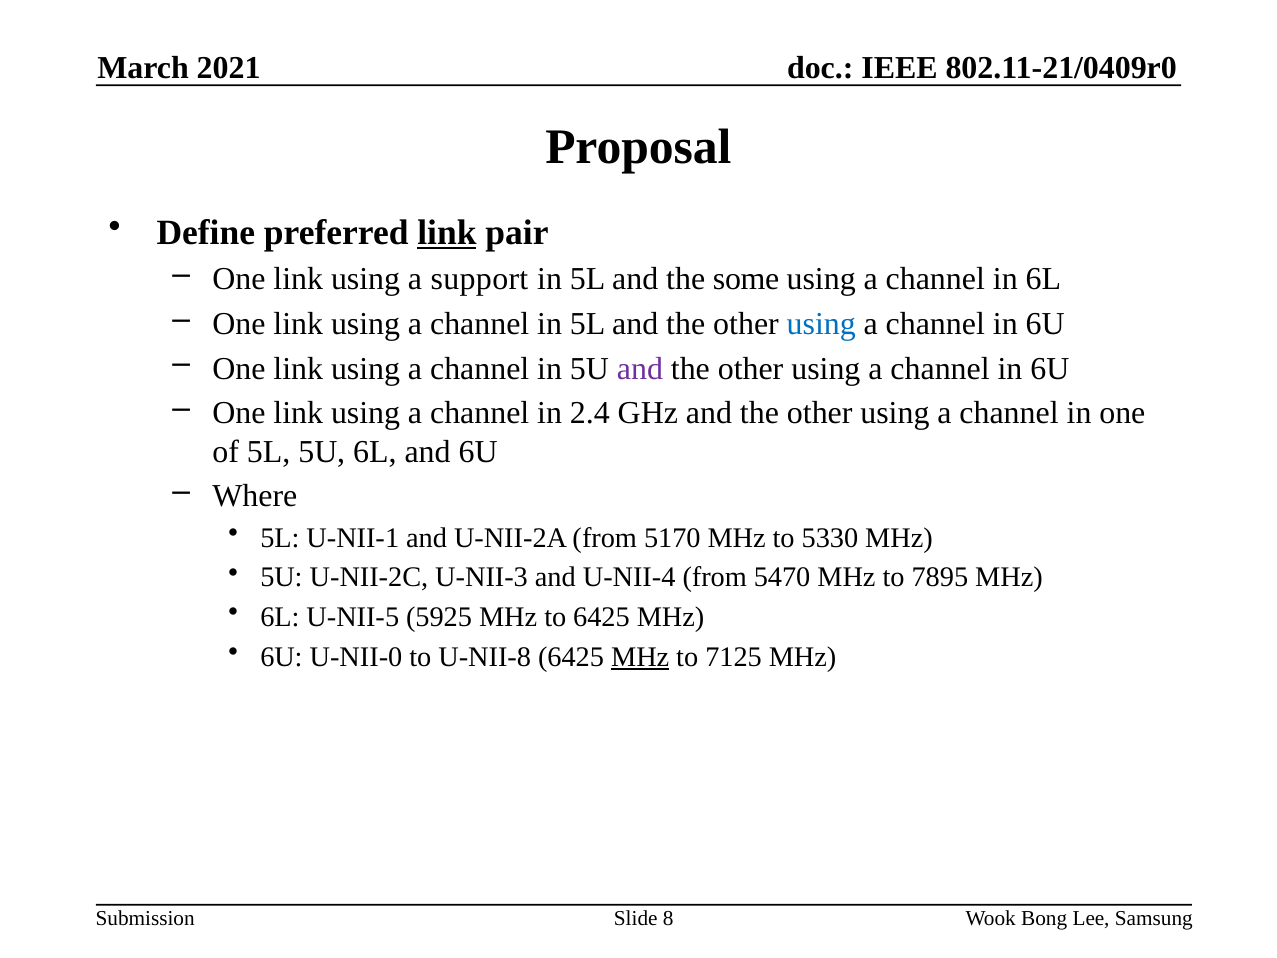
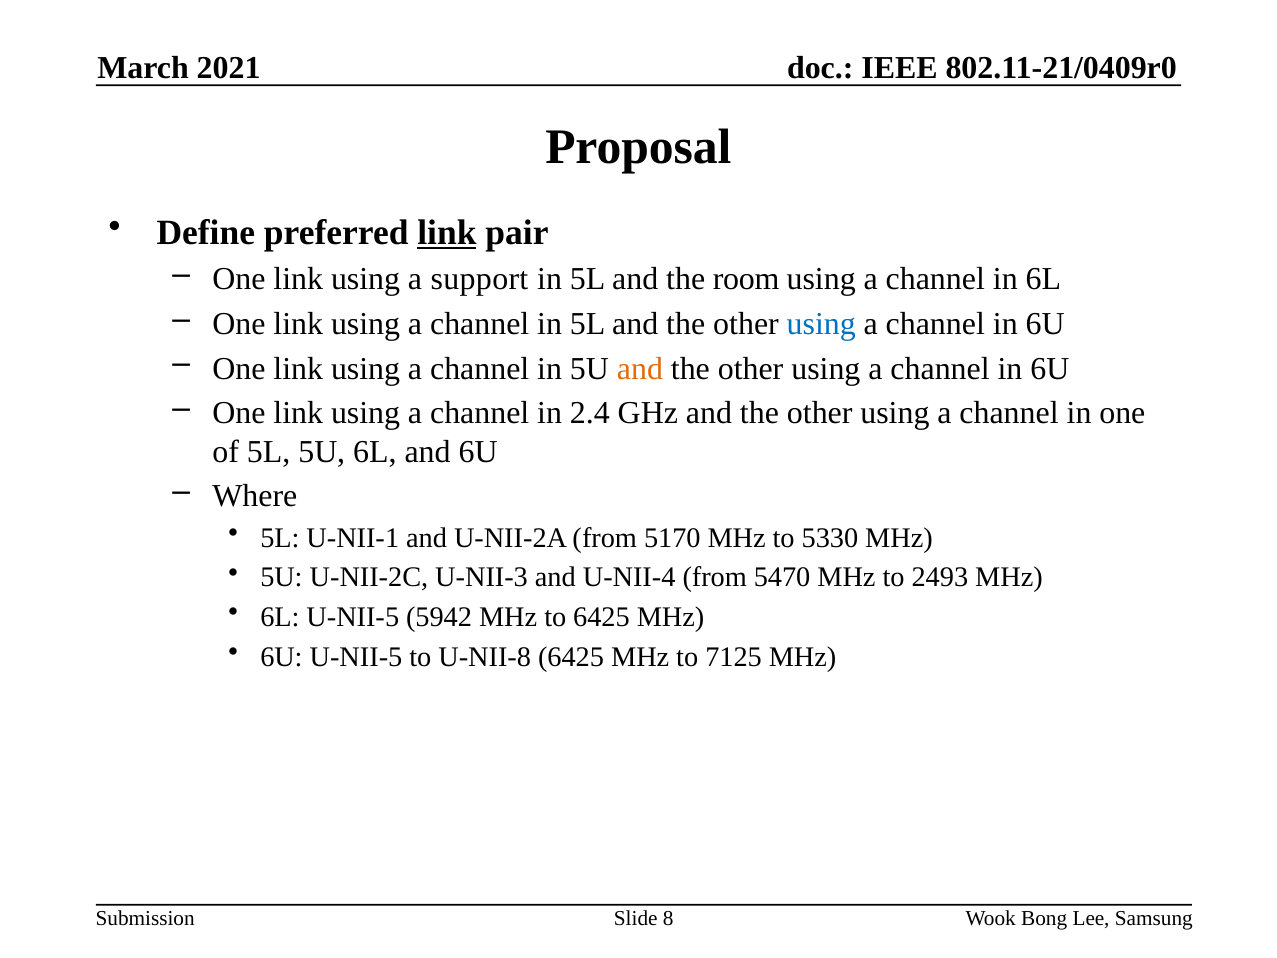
some: some -> room
and at (640, 368) colour: purple -> orange
7895: 7895 -> 2493
5925: 5925 -> 5942
6U U-NII-0: U-NII-0 -> U-NII-5
MHz at (640, 657) underline: present -> none
